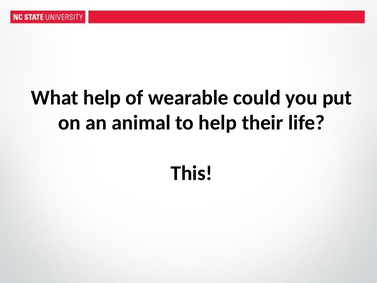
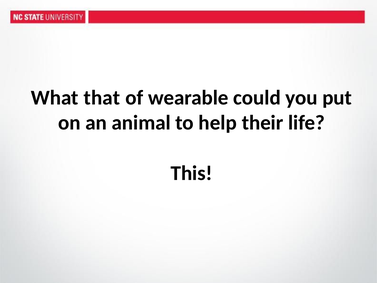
What help: help -> that
